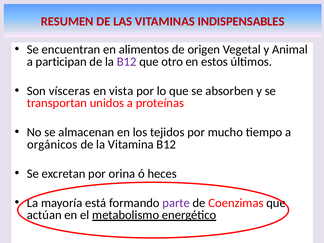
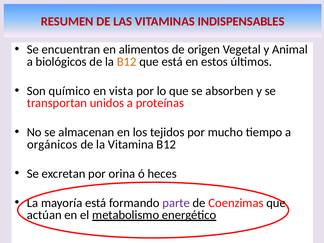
participan: participan -> biológicos
B12 at (127, 62) colour: purple -> orange
que otro: otro -> está
vísceras: vísceras -> químico
